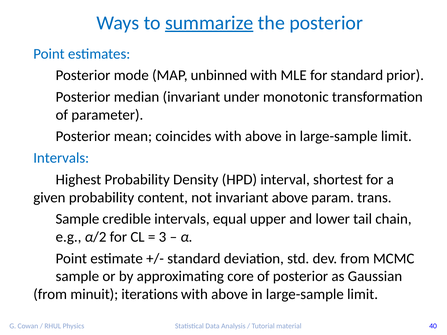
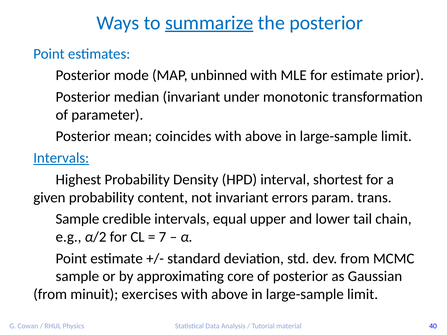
for standard: standard -> estimate
Intervals at (61, 158) underline: none -> present
invariant above: above -> errors
3: 3 -> 7
iterations: iterations -> exercises
